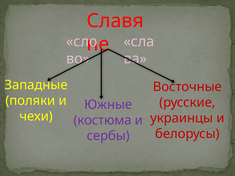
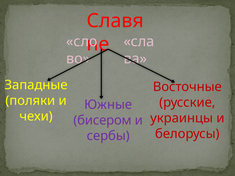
костюма: костюма -> бисером
